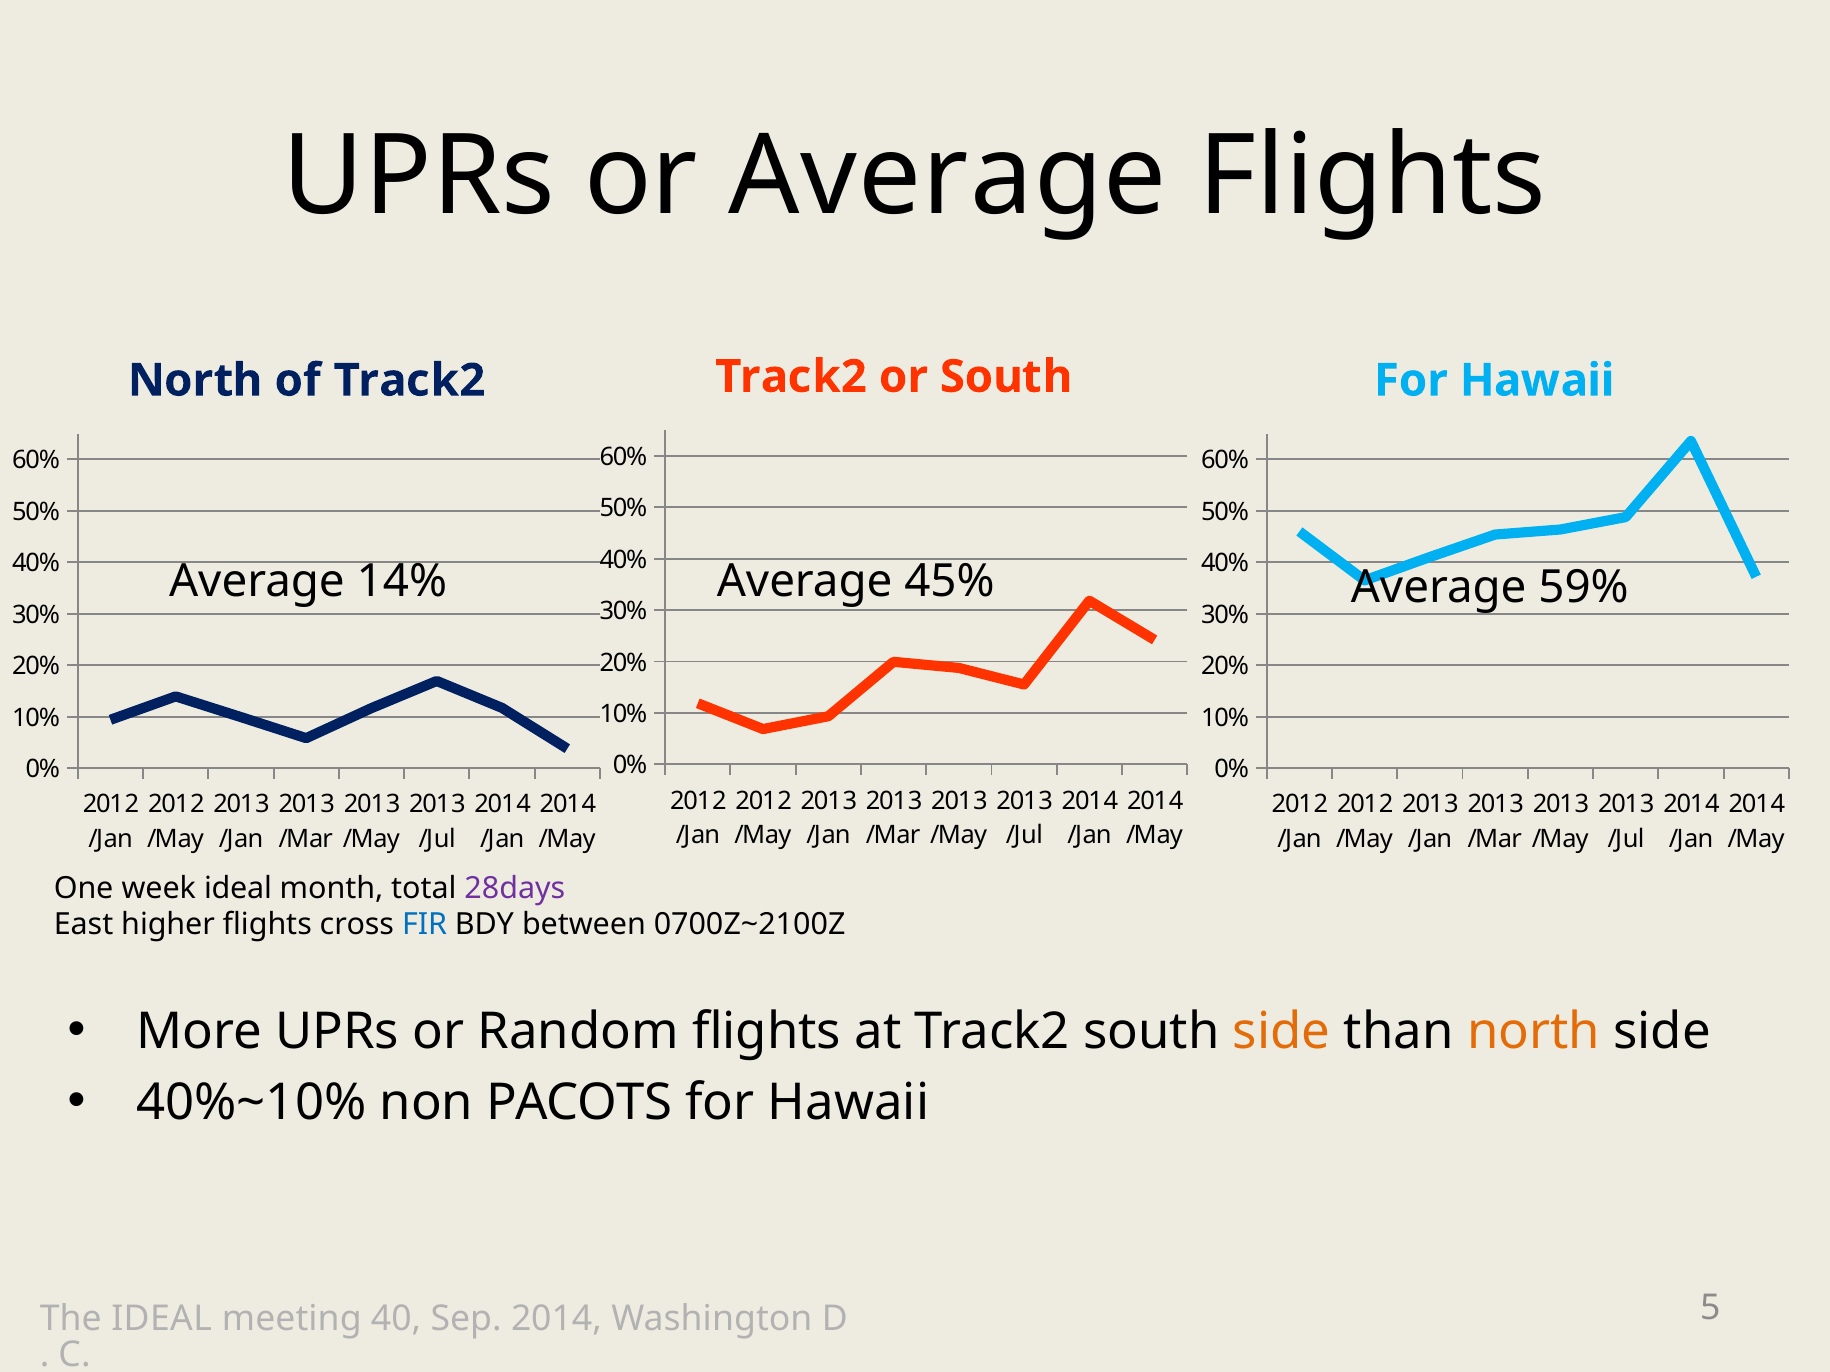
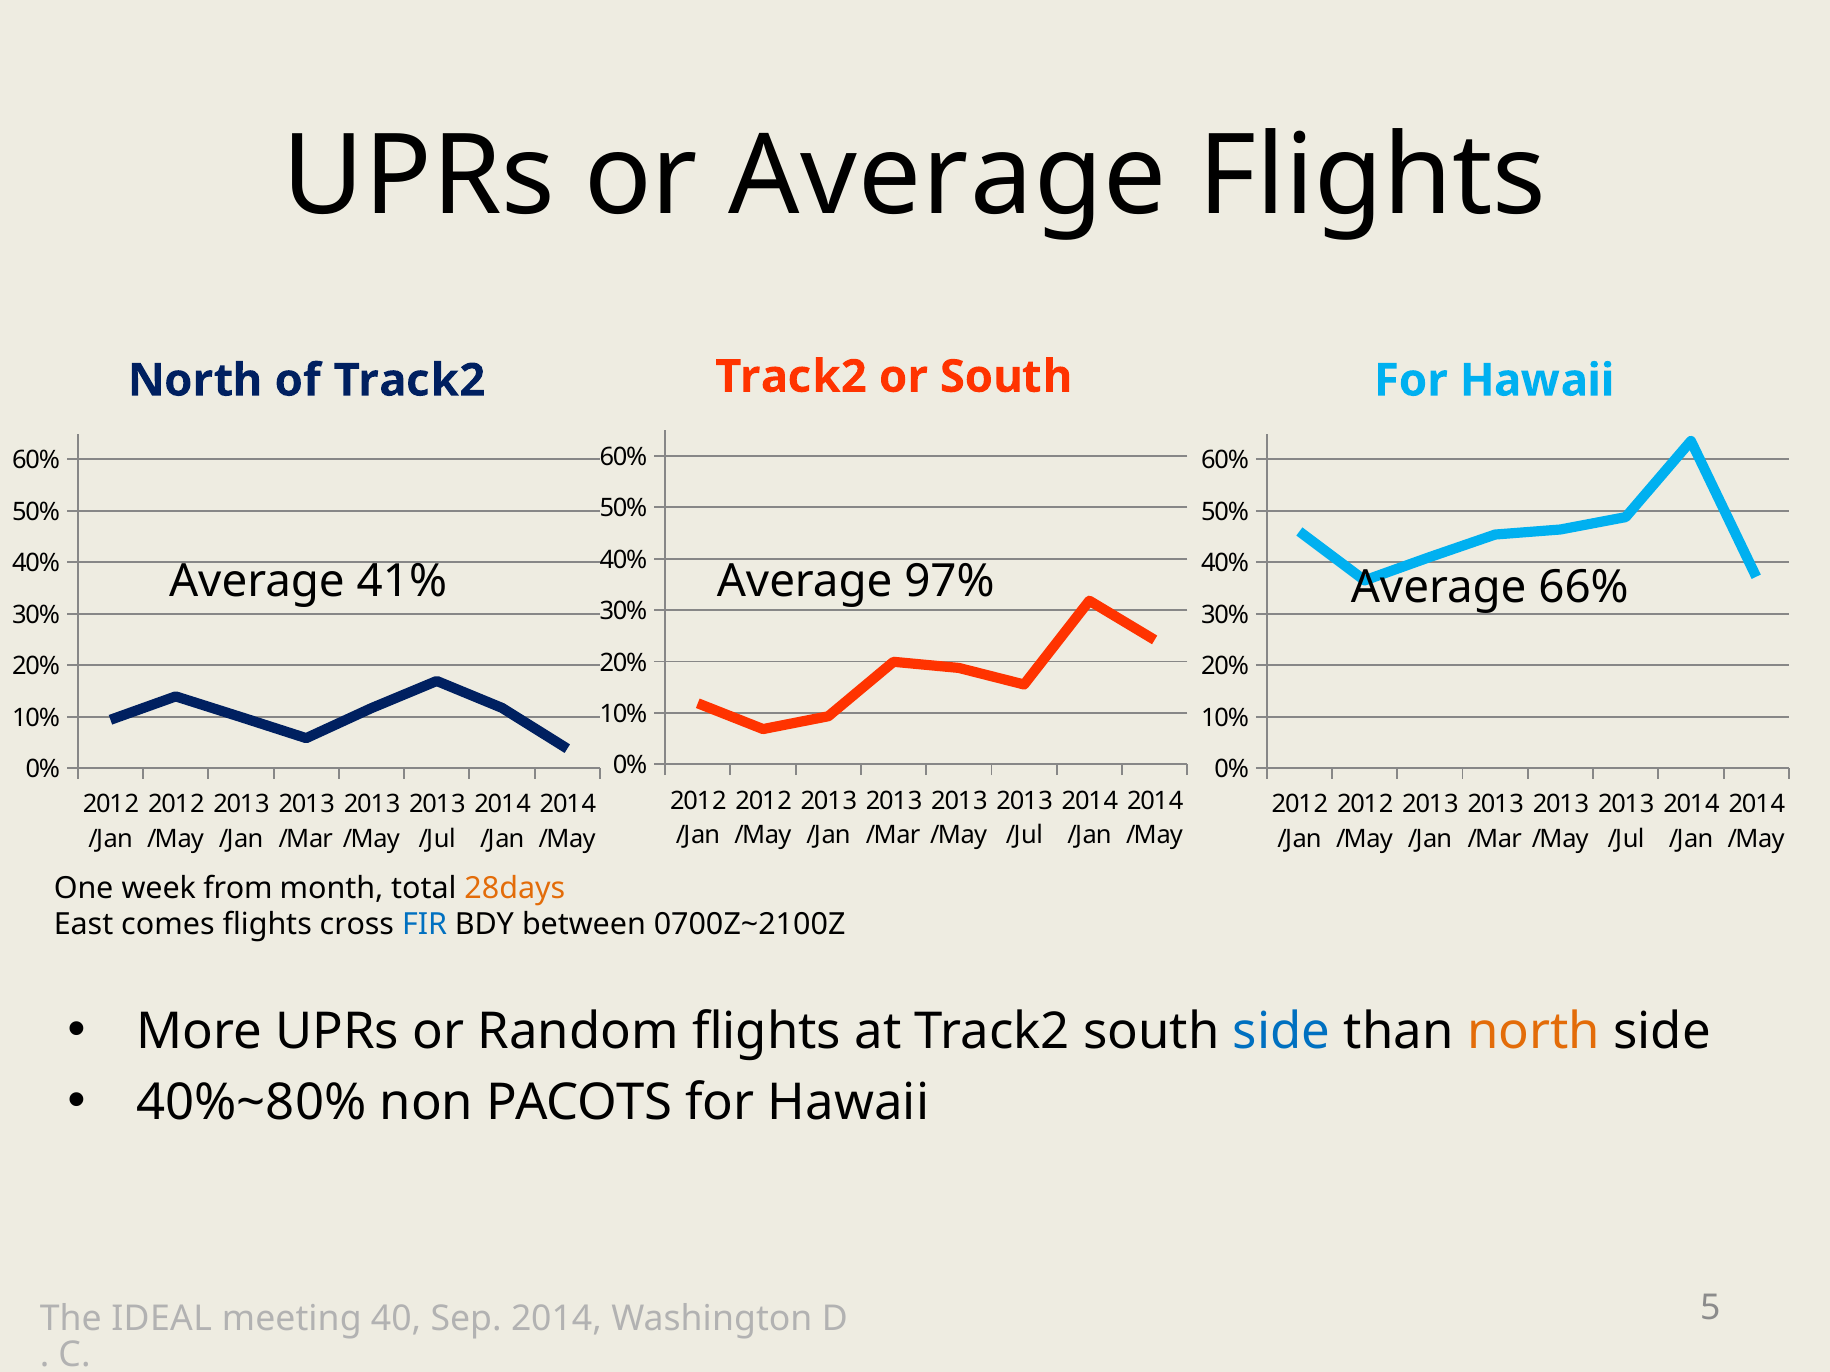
14%: 14% -> 41%
45%: 45% -> 97%
59%: 59% -> 66%
week ideal: ideal -> from
28days colour: purple -> orange
higher: higher -> comes
side at (1282, 1032) colour: orange -> blue
40%~10%: 40%~10% -> 40%~80%
